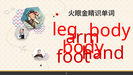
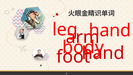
body at (110, 30): body -> hand
